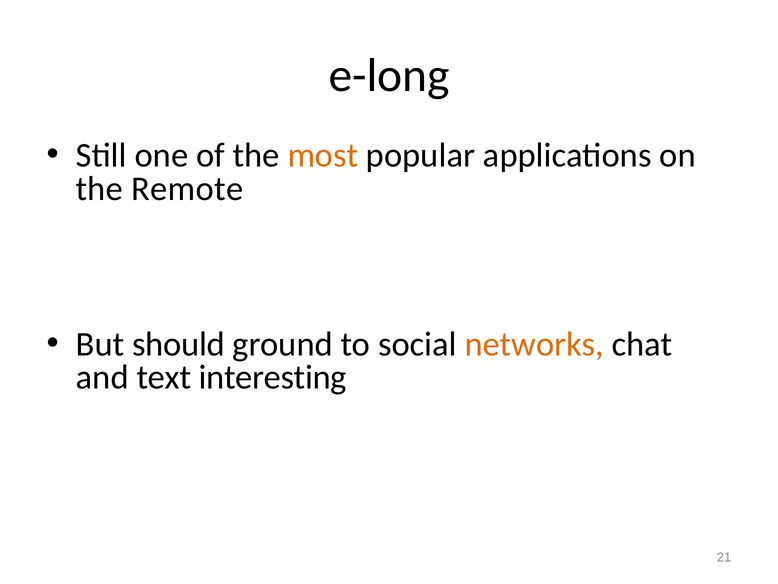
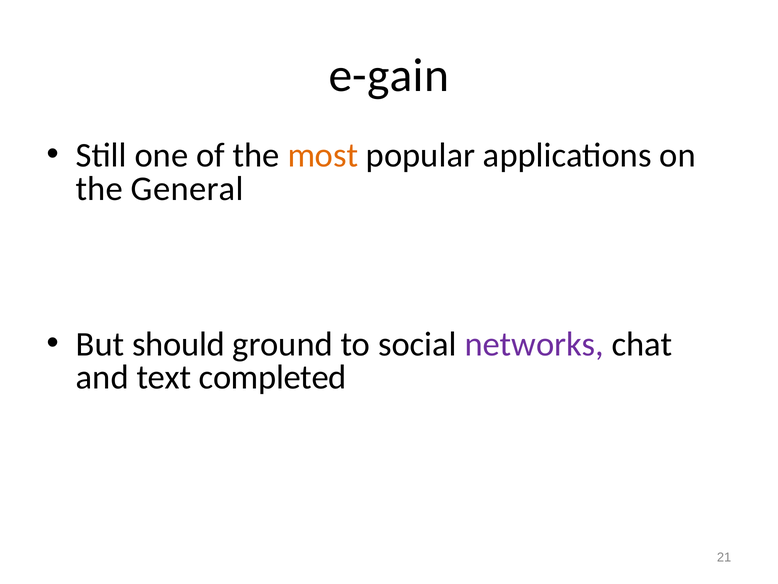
e-long: e-long -> e-gain
Remote: Remote -> General
networks colour: orange -> purple
interesting: interesting -> completed
